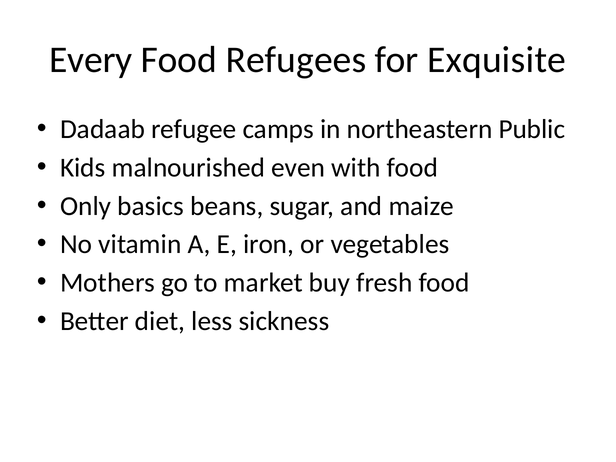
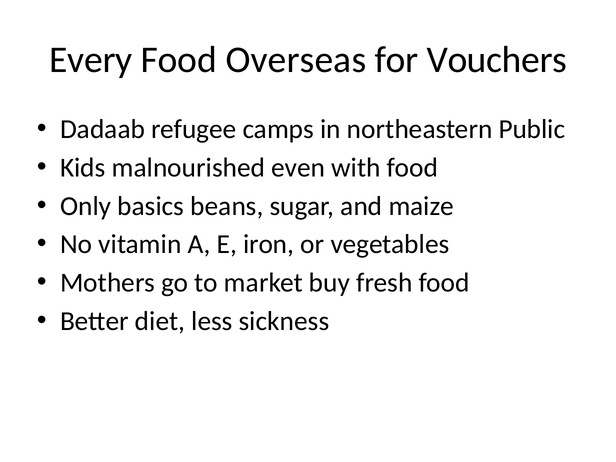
Refugees: Refugees -> Overseas
Exquisite: Exquisite -> Vouchers
